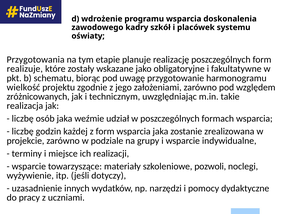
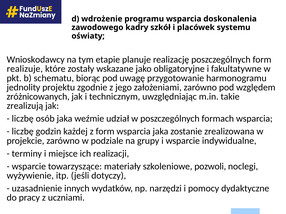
Przygotowania: Przygotowania -> Wnioskodawcy
wielkość: wielkość -> jednolity
realizacja: realizacja -> zrealizują
